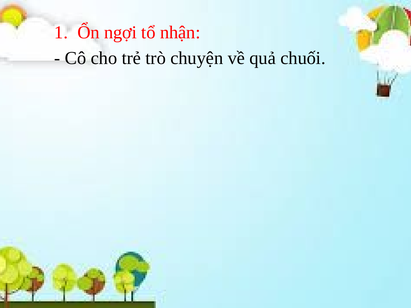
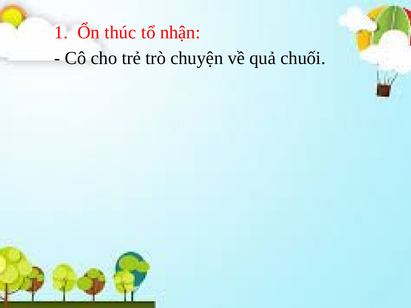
ngợi: ngợi -> thúc
